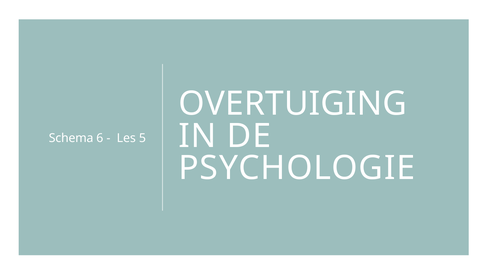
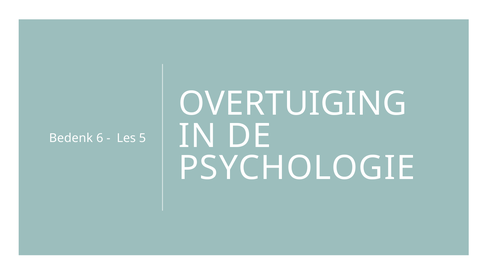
Schema: Schema -> Bedenk
